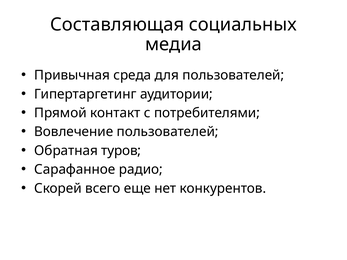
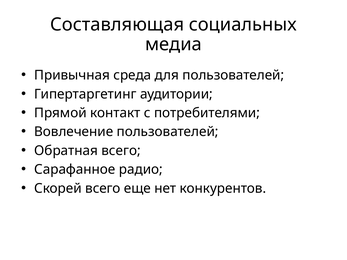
Обратная туров: туров -> всего
